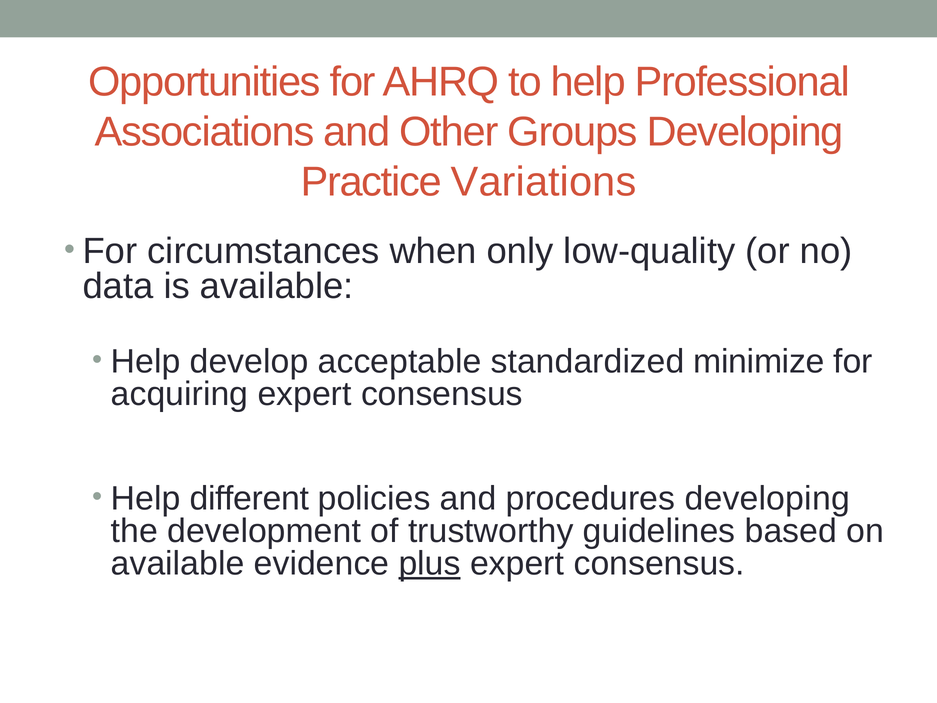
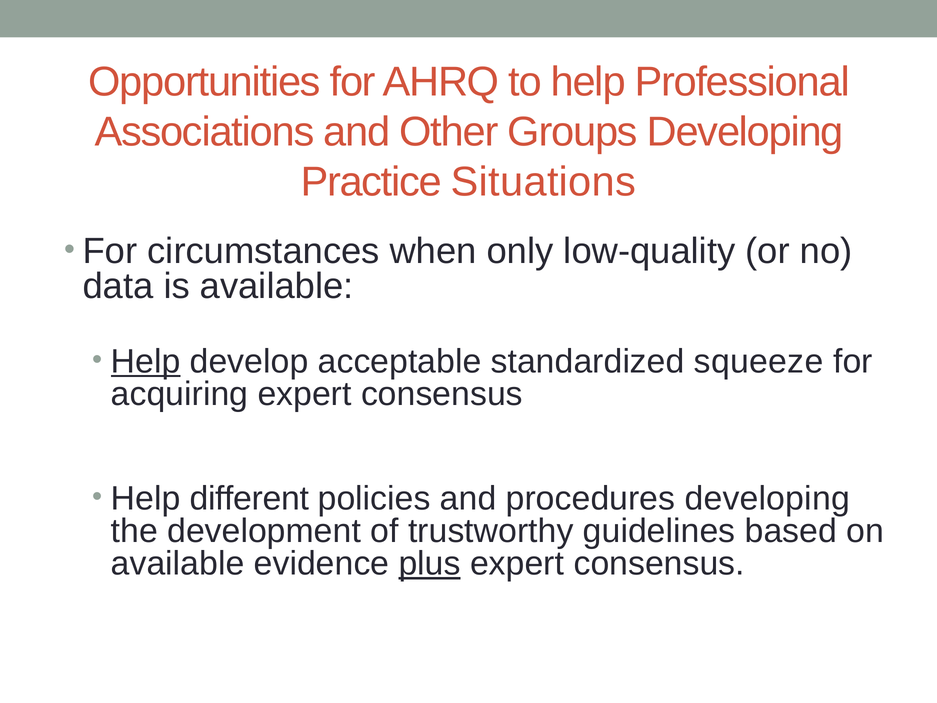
Variations: Variations -> Situations
Help at (146, 362) underline: none -> present
minimize: minimize -> squeeze
